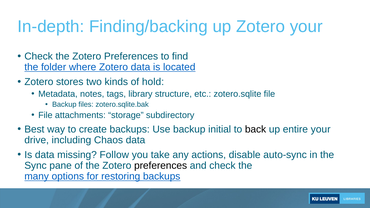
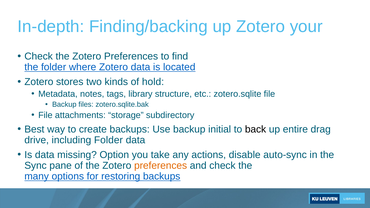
entire your: your -> drag
including Chaos: Chaos -> Folder
Follow: Follow -> Option
preferences at (161, 166) colour: black -> orange
